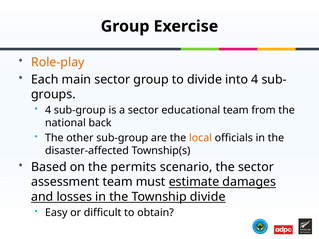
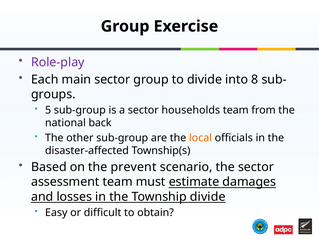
Role-play colour: orange -> purple
into 4: 4 -> 8
4 at (48, 110): 4 -> 5
educational: educational -> households
permits: permits -> prevent
